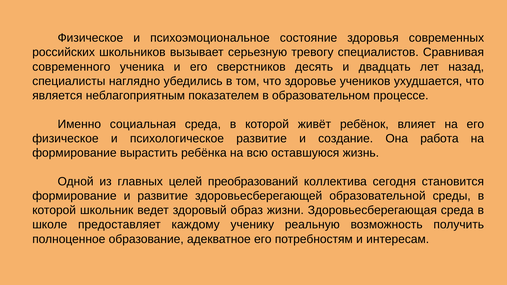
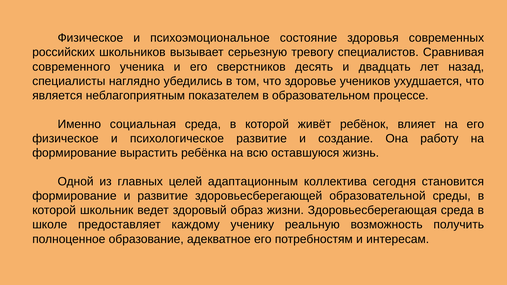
работа: работа -> работу
преобразований: преобразований -> адаптационным
